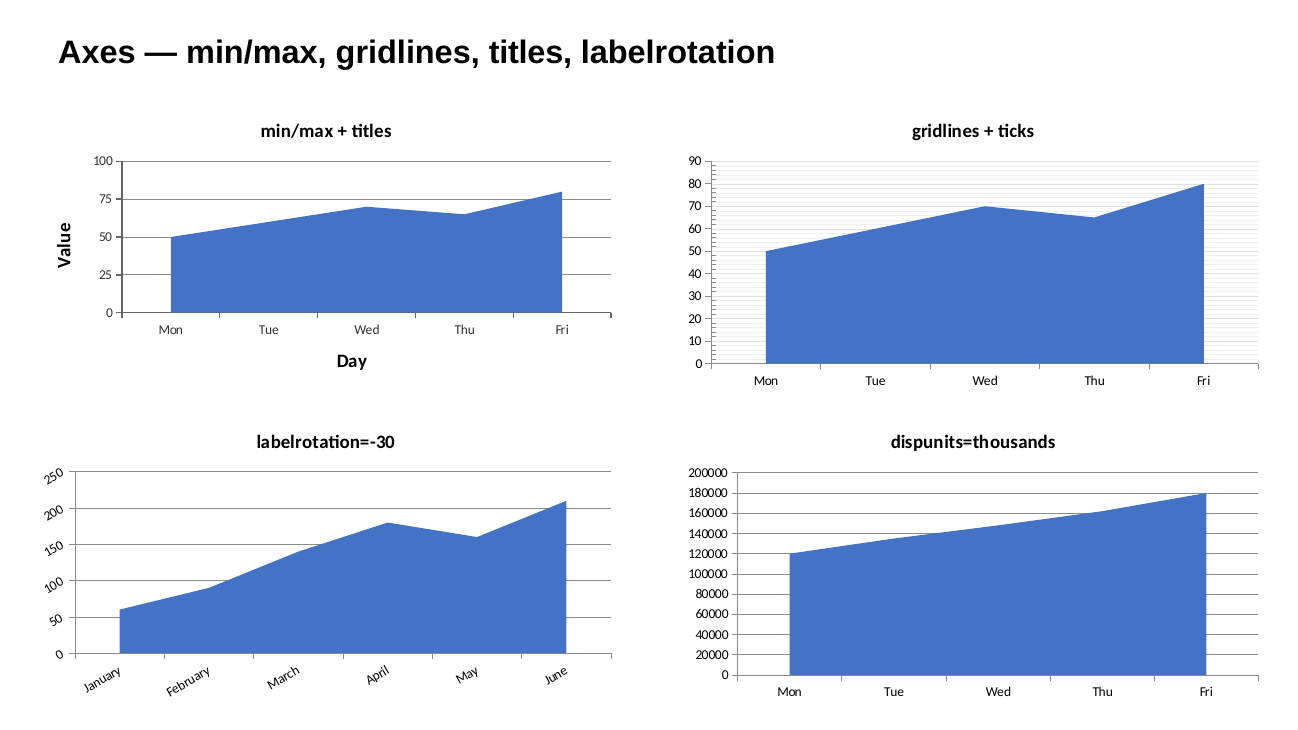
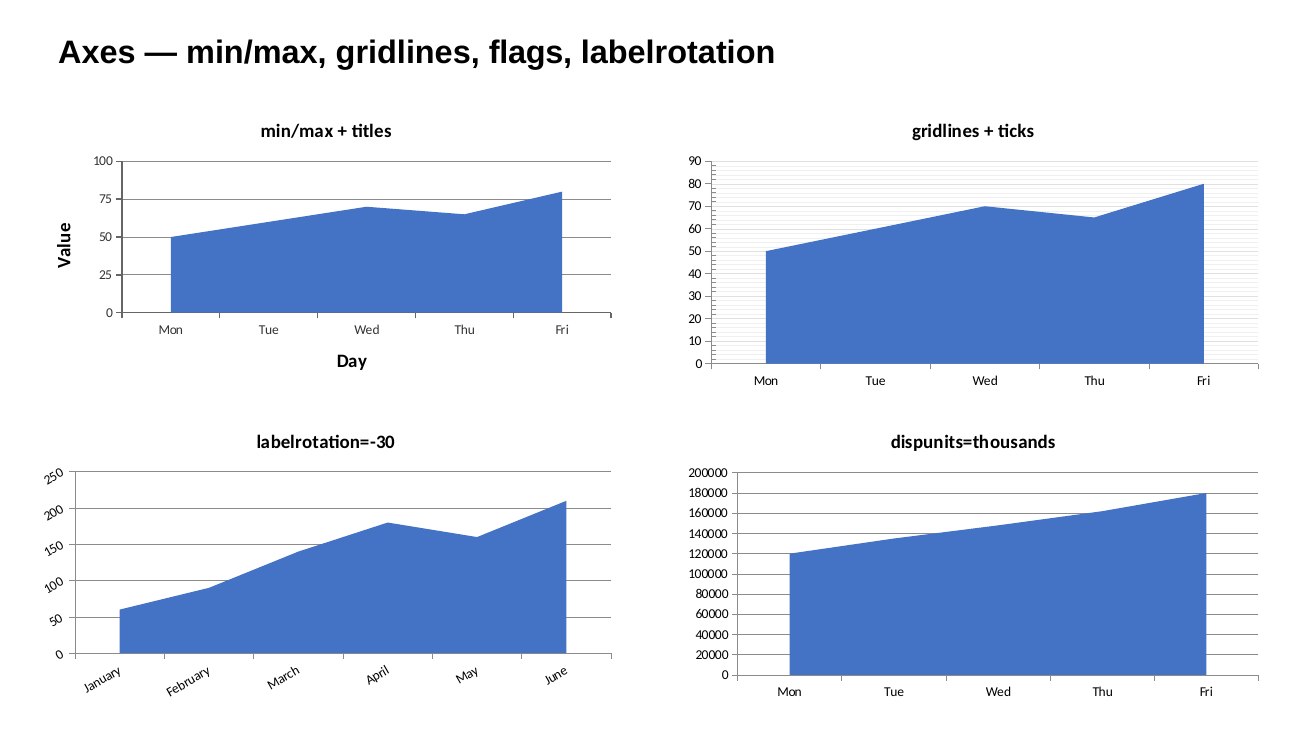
gridlines titles: titles -> flags
